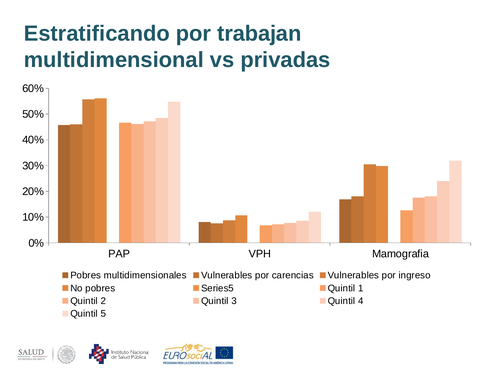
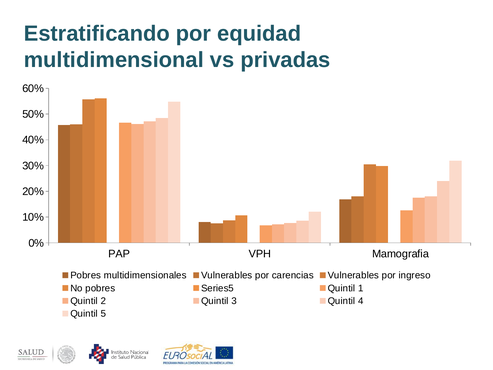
trabajan: trabajan -> equidad
